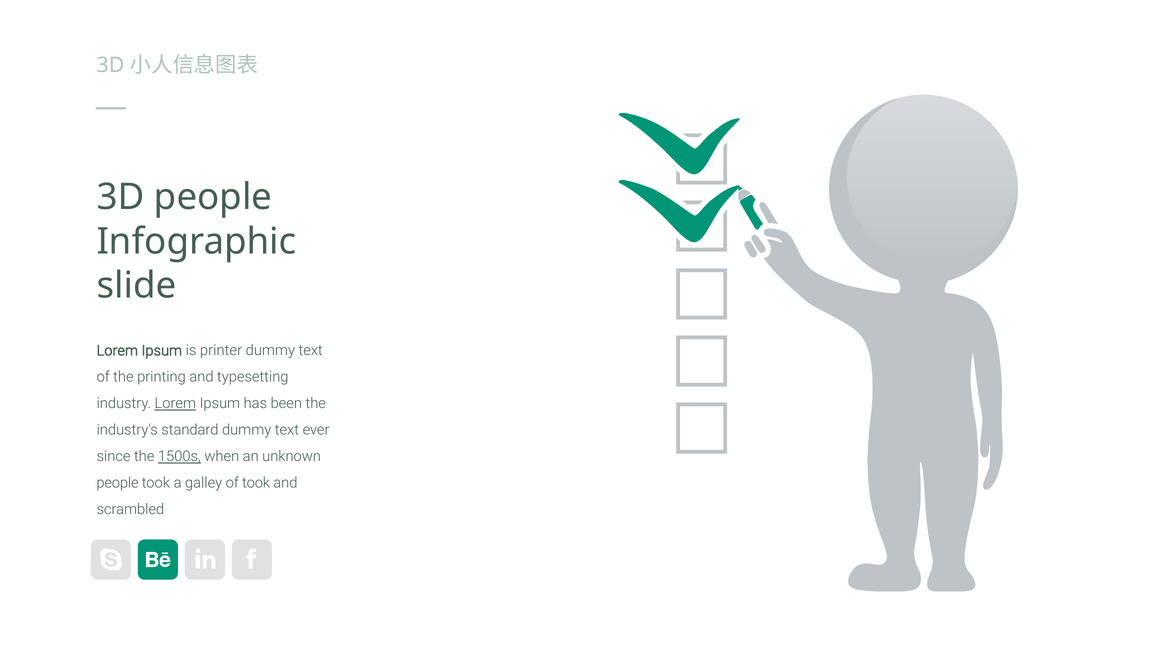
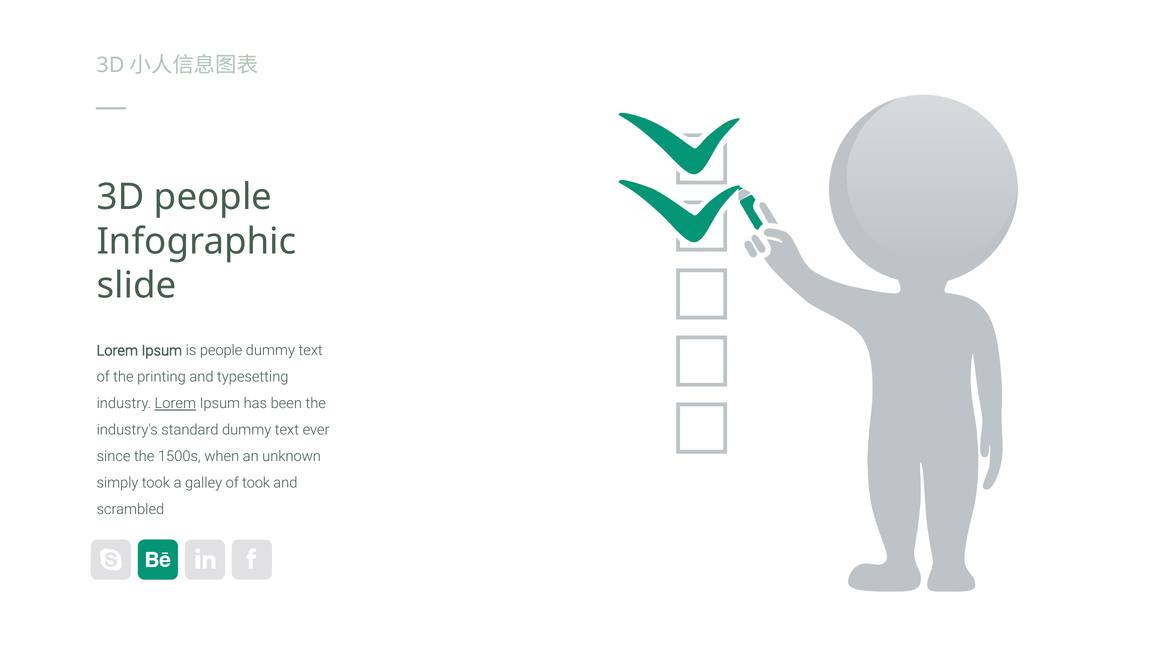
is printer: printer -> people
1500s underline: present -> none
people at (118, 483): people -> simply
